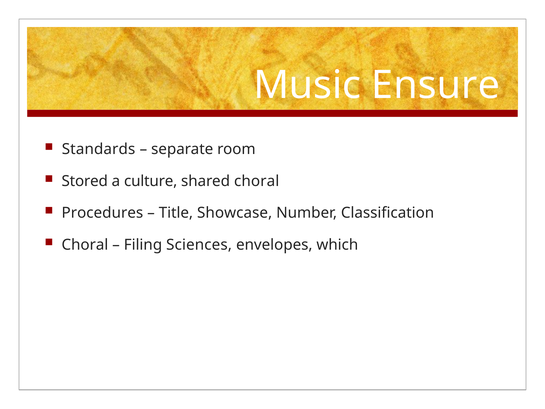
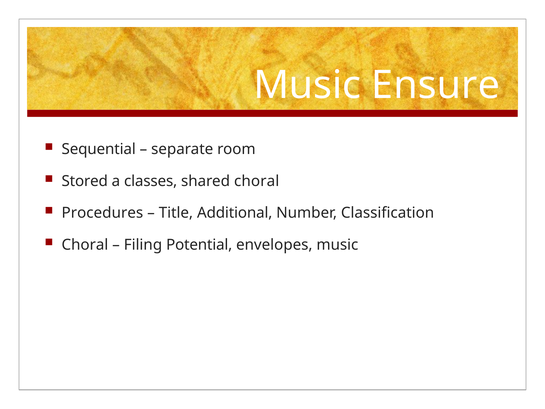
Standards: Standards -> Sequential
culture: culture -> classes
Showcase: Showcase -> Additional
Sciences: Sciences -> Potential
envelopes which: which -> music
